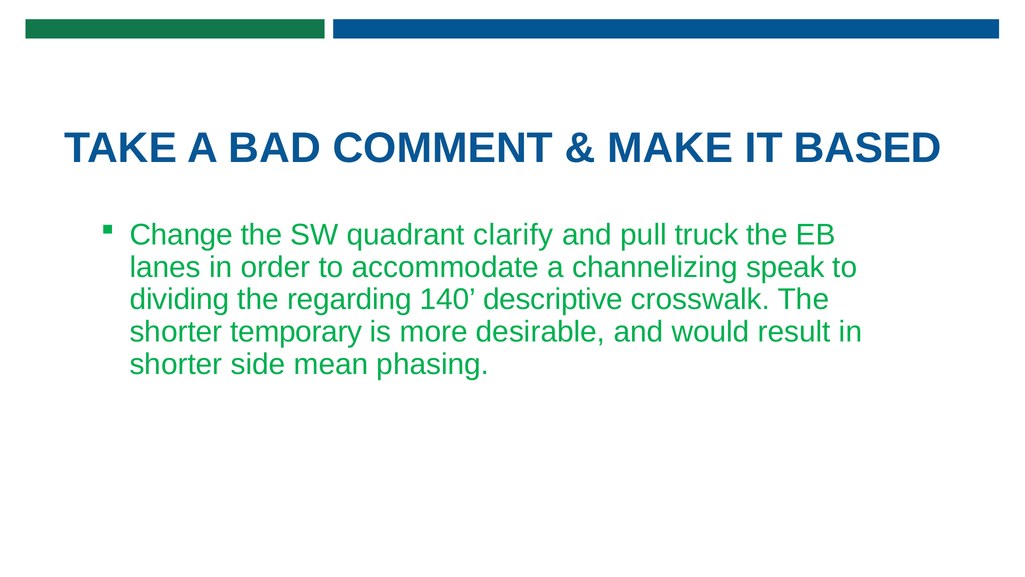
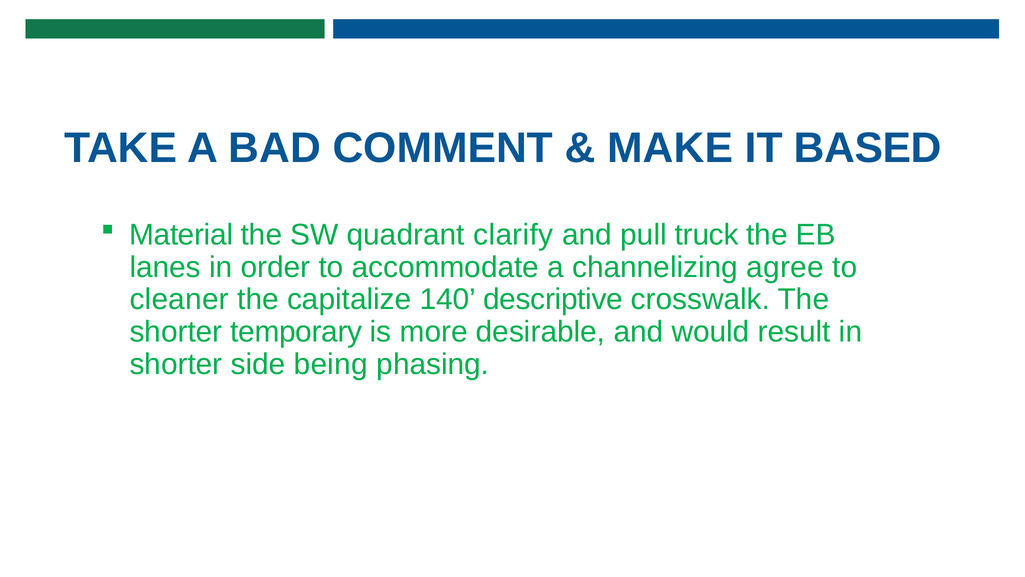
Change: Change -> Material
speak: speak -> agree
dividing: dividing -> cleaner
regarding: regarding -> capitalize
mean: mean -> being
